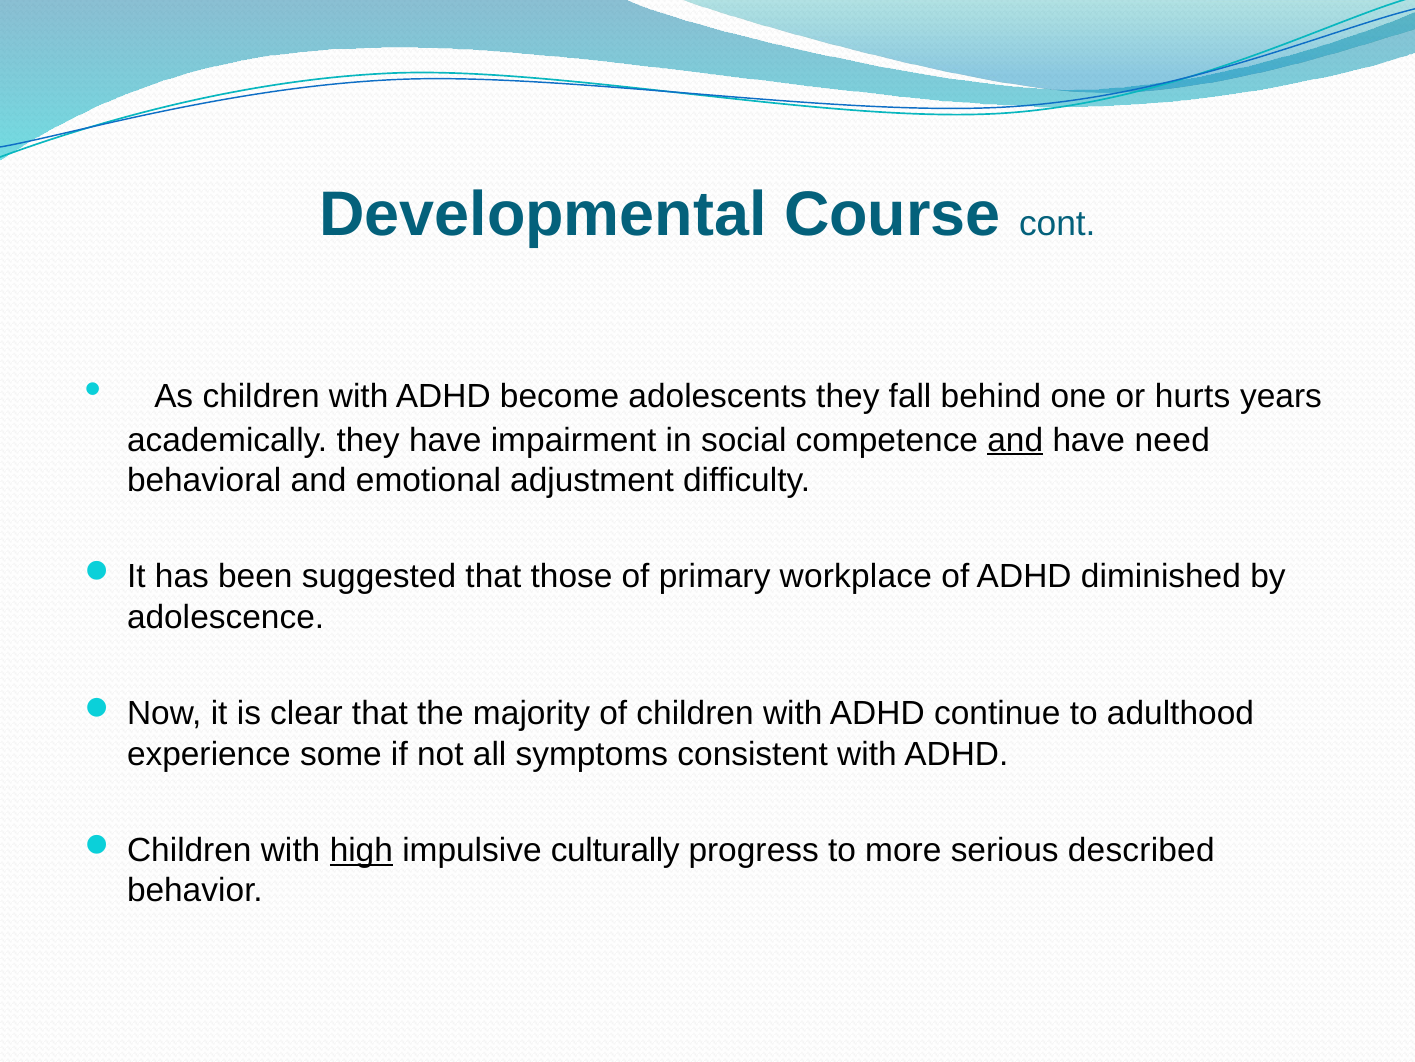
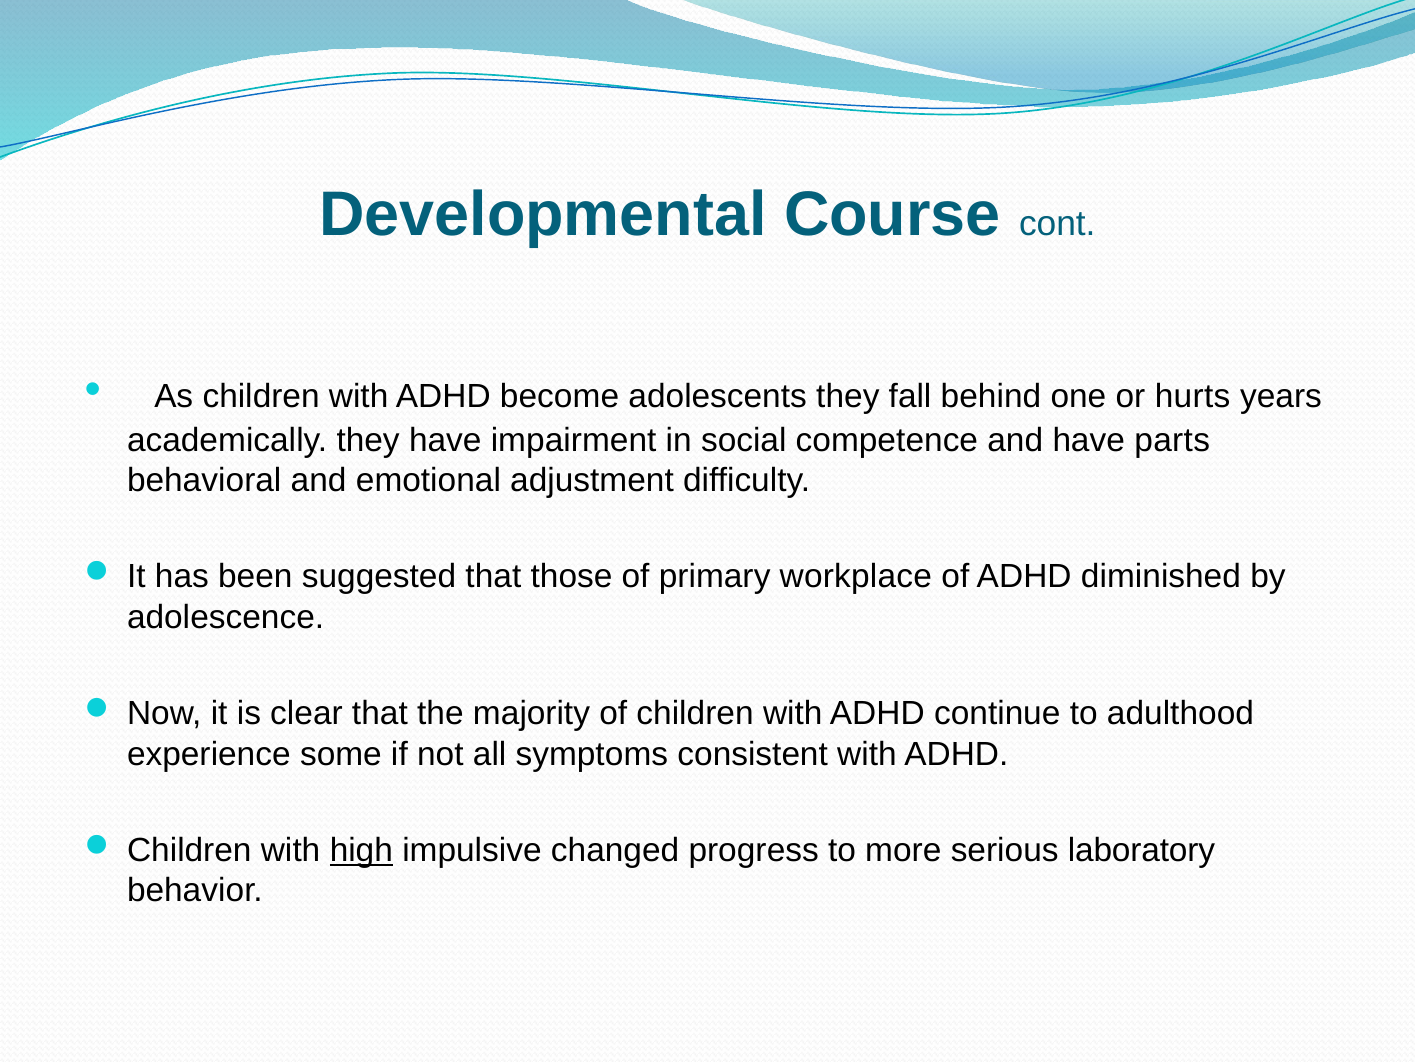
and at (1015, 440) underline: present -> none
need: need -> parts
culturally: culturally -> changed
described: described -> laboratory
